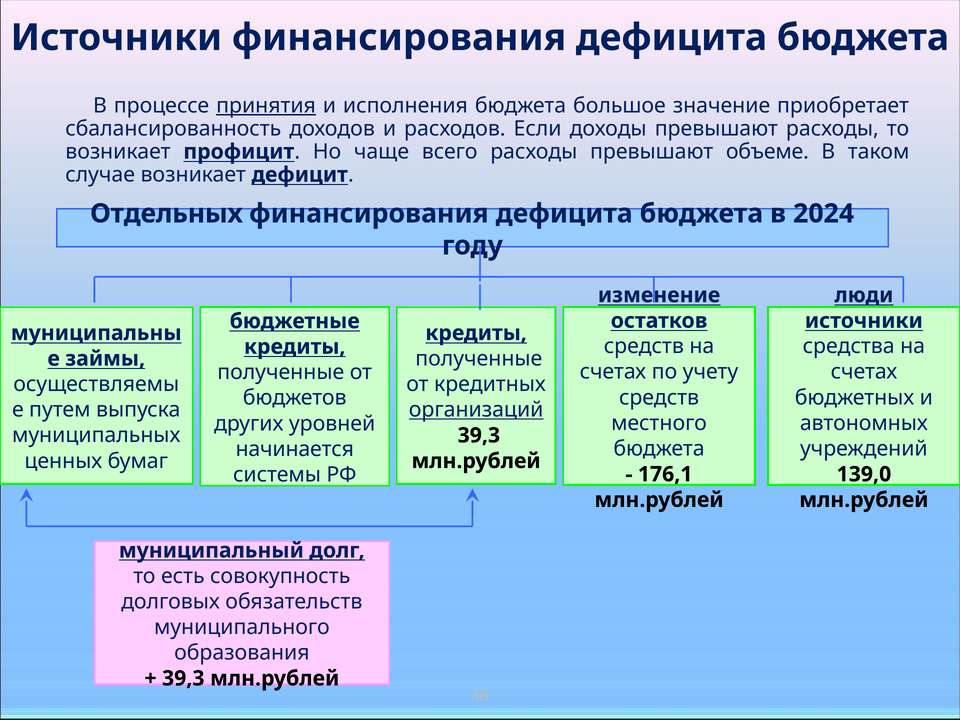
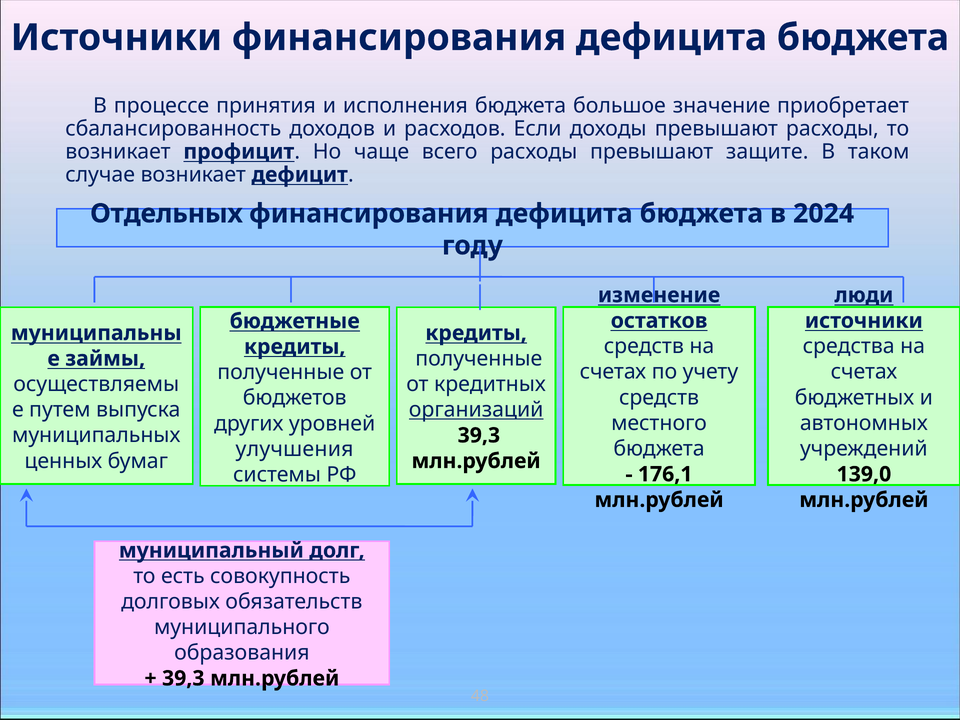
принятия underline: present -> none
объеме: объеме -> защите
начинается: начинается -> улучшения
